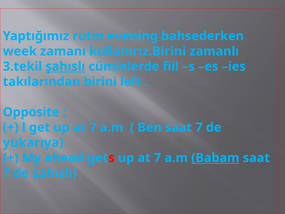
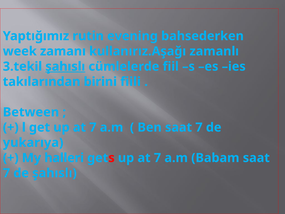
kullanırız.Birini: kullanırız.Birini -> kullanırız.Aşağı
left: left -> fiili
Opposite: Opposite -> Between
ahead: ahead -> halleri
Babam underline: present -> none
